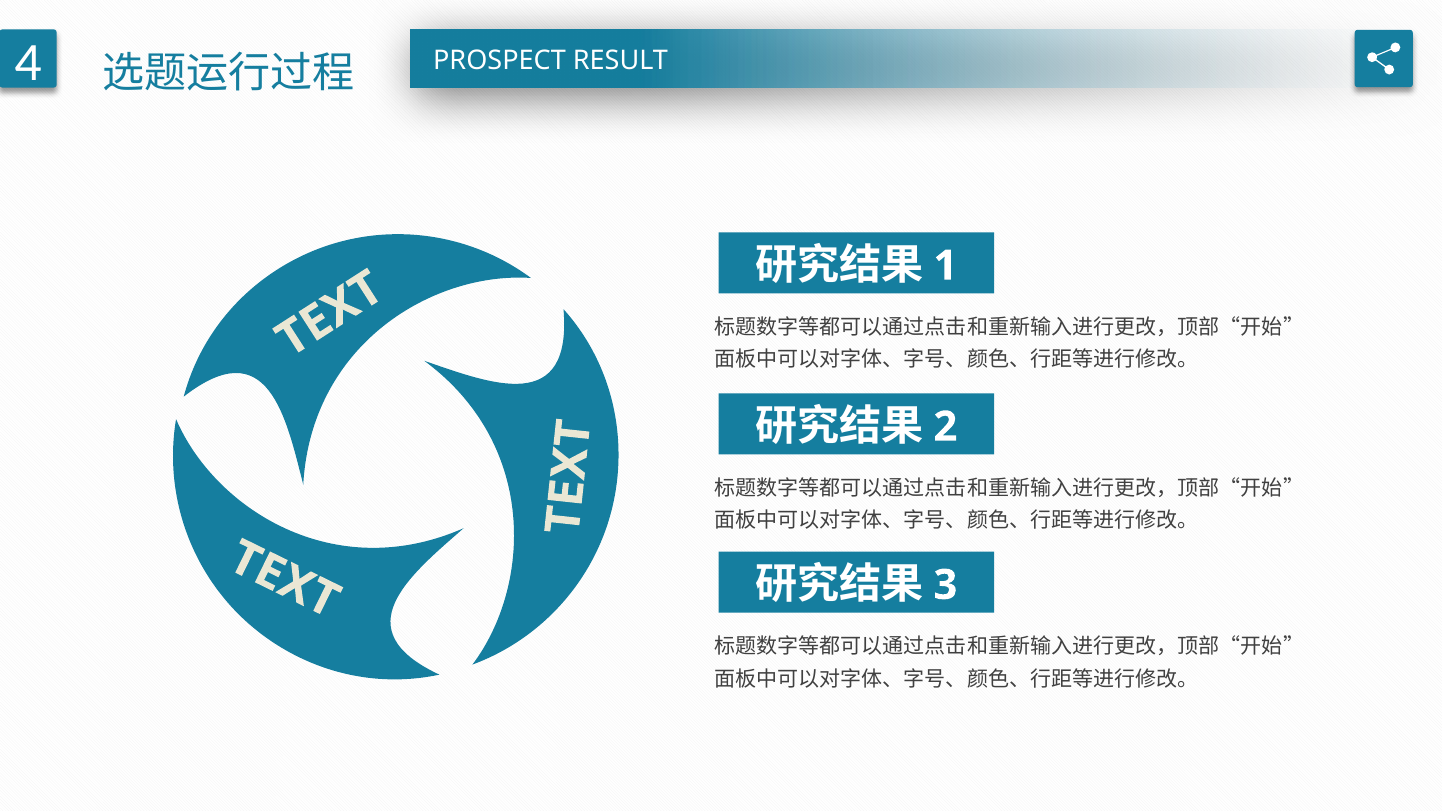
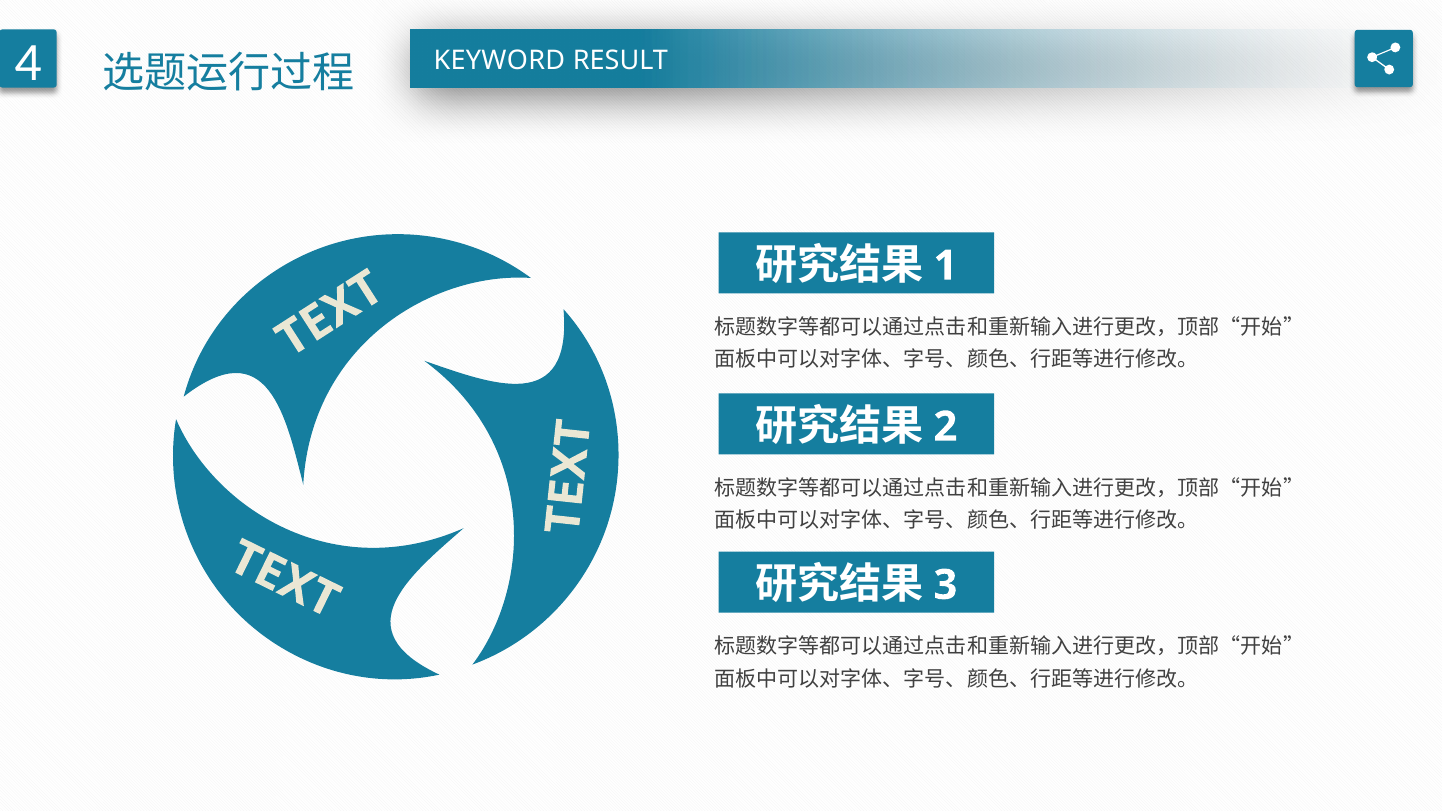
PROSPECT: PROSPECT -> KEYWORD
